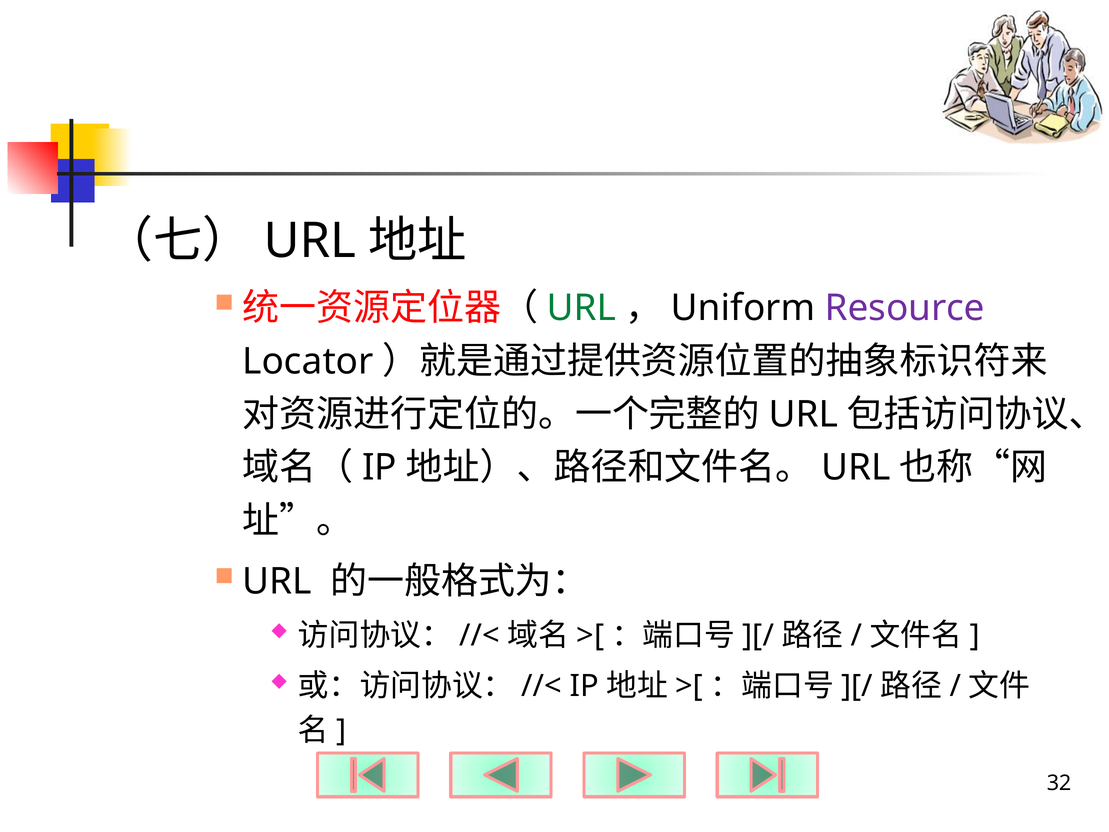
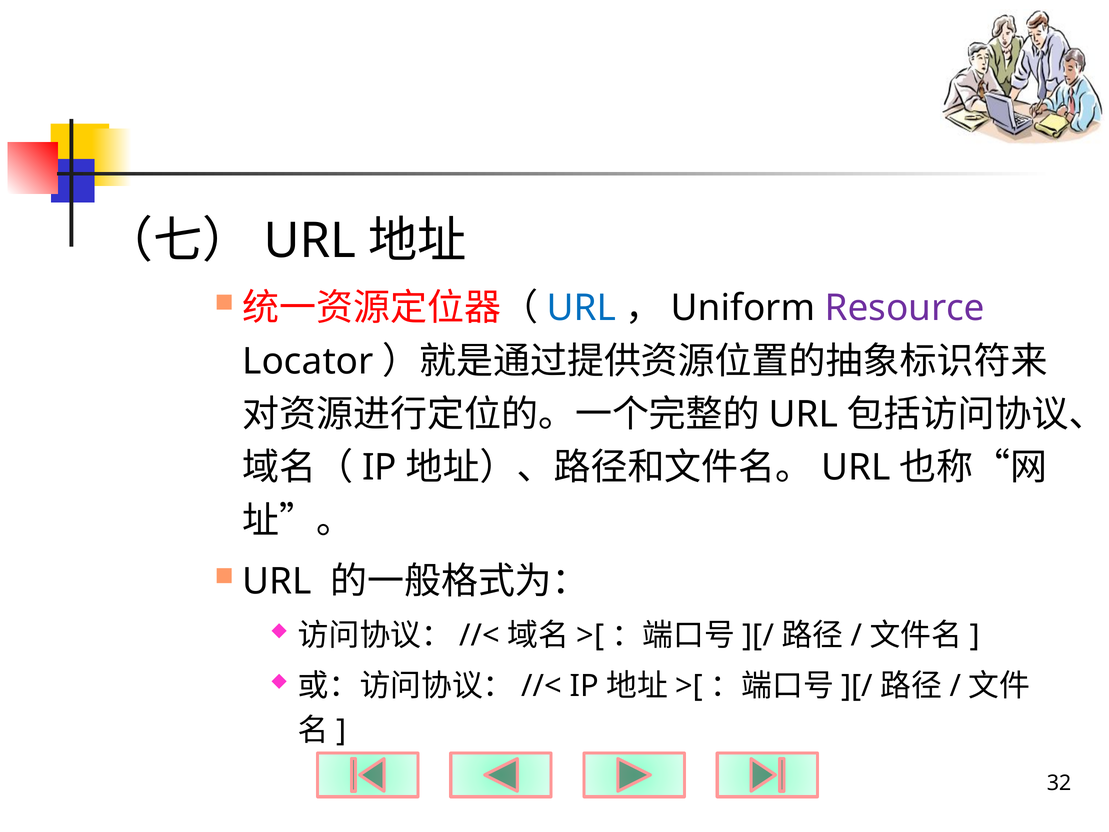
URL at (582, 308) colour: green -> blue
